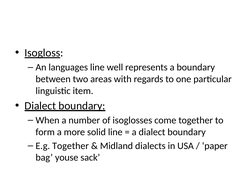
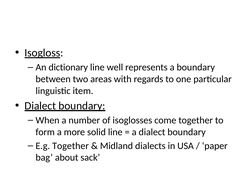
languages: languages -> dictionary
youse: youse -> about
